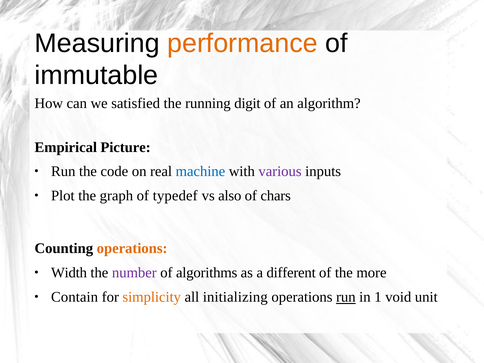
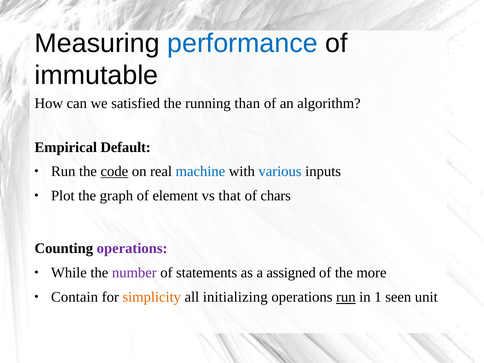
performance colour: orange -> blue
digit: digit -> than
Picture: Picture -> Default
code underline: none -> present
various colour: purple -> blue
typedef: typedef -> element
also: also -> that
operations at (132, 248) colour: orange -> purple
Width: Width -> While
algorithms: algorithms -> statements
different: different -> assigned
void: void -> seen
